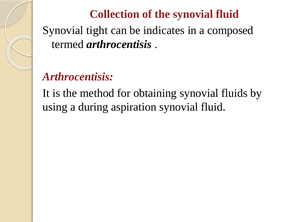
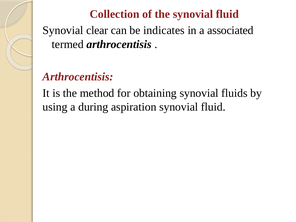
tight: tight -> clear
composed: composed -> associated
